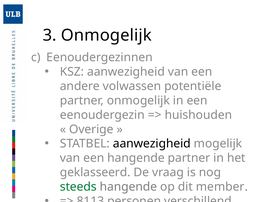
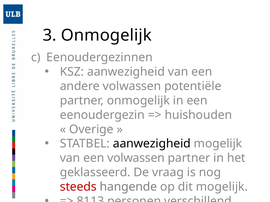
een hangende: hangende -> volwassen
steeds colour: green -> red
dit member: member -> mogelijk
